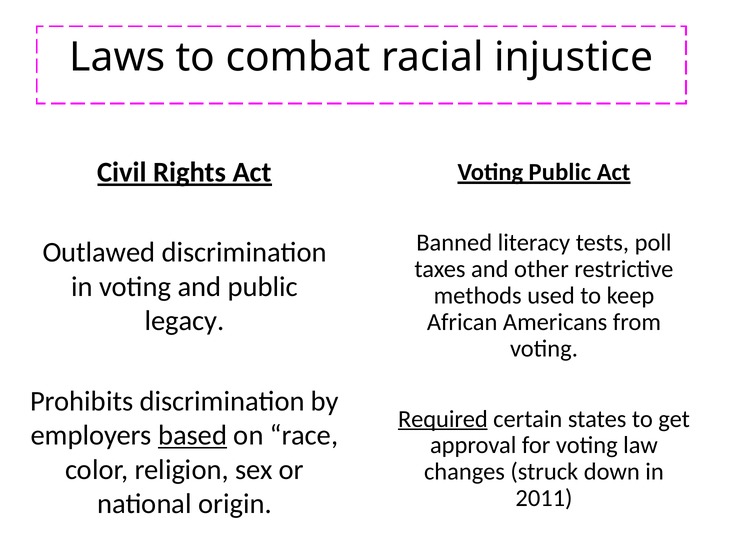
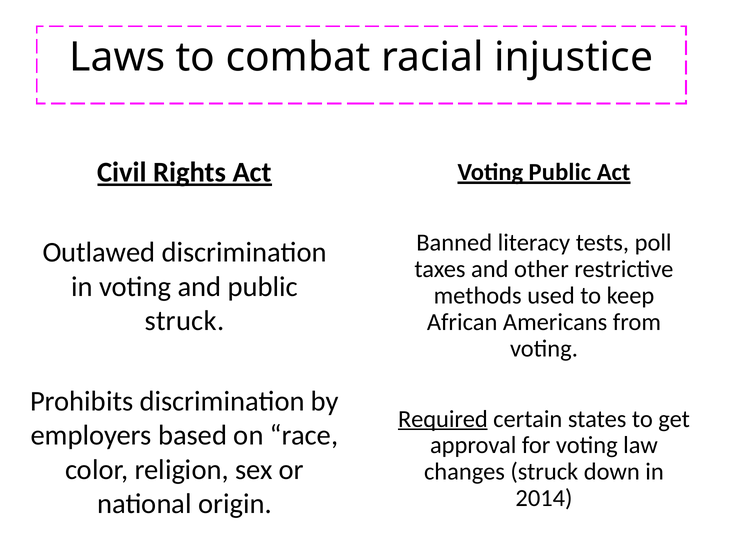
legacy at (185, 321): legacy -> struck
based underline: present -> none
2011: 2011 -> 2014
